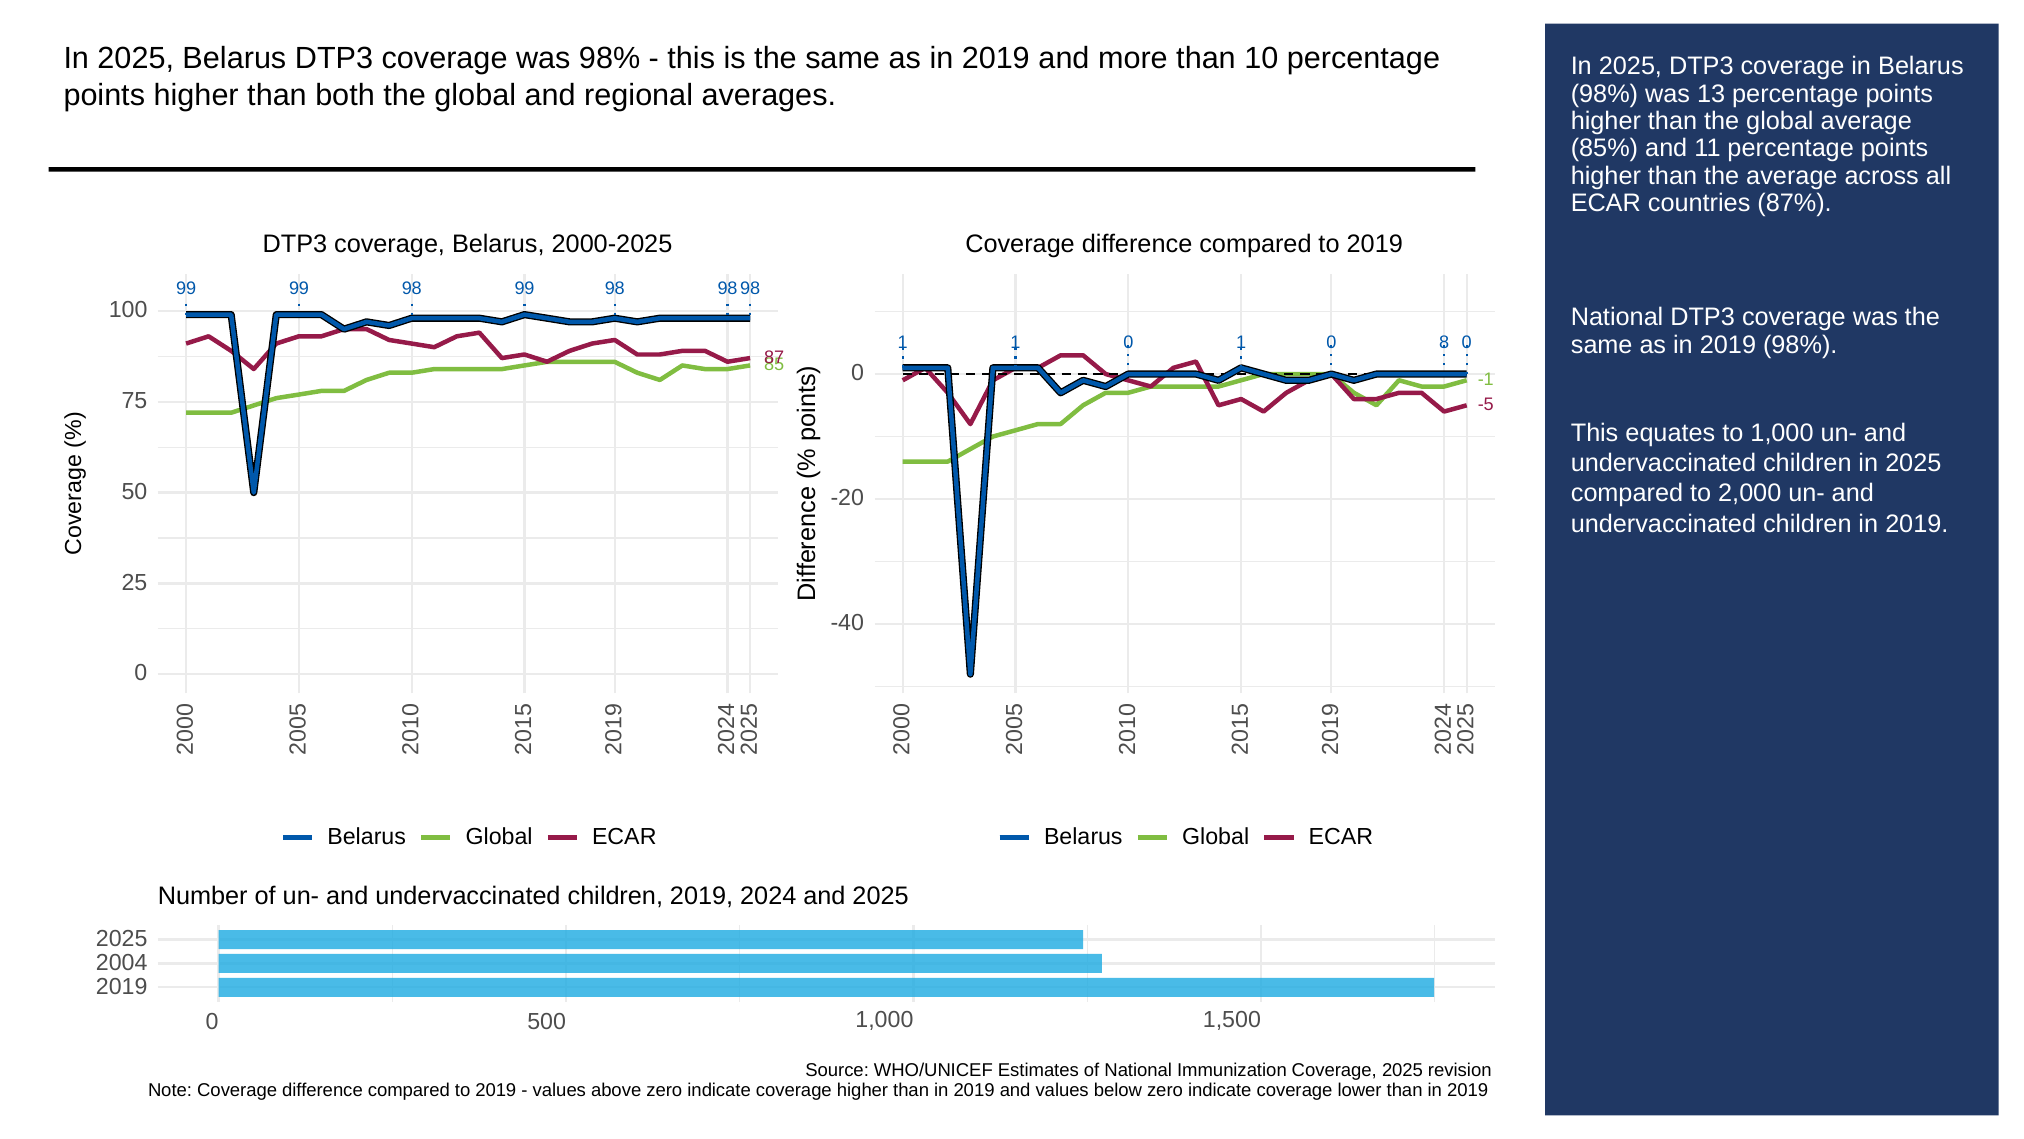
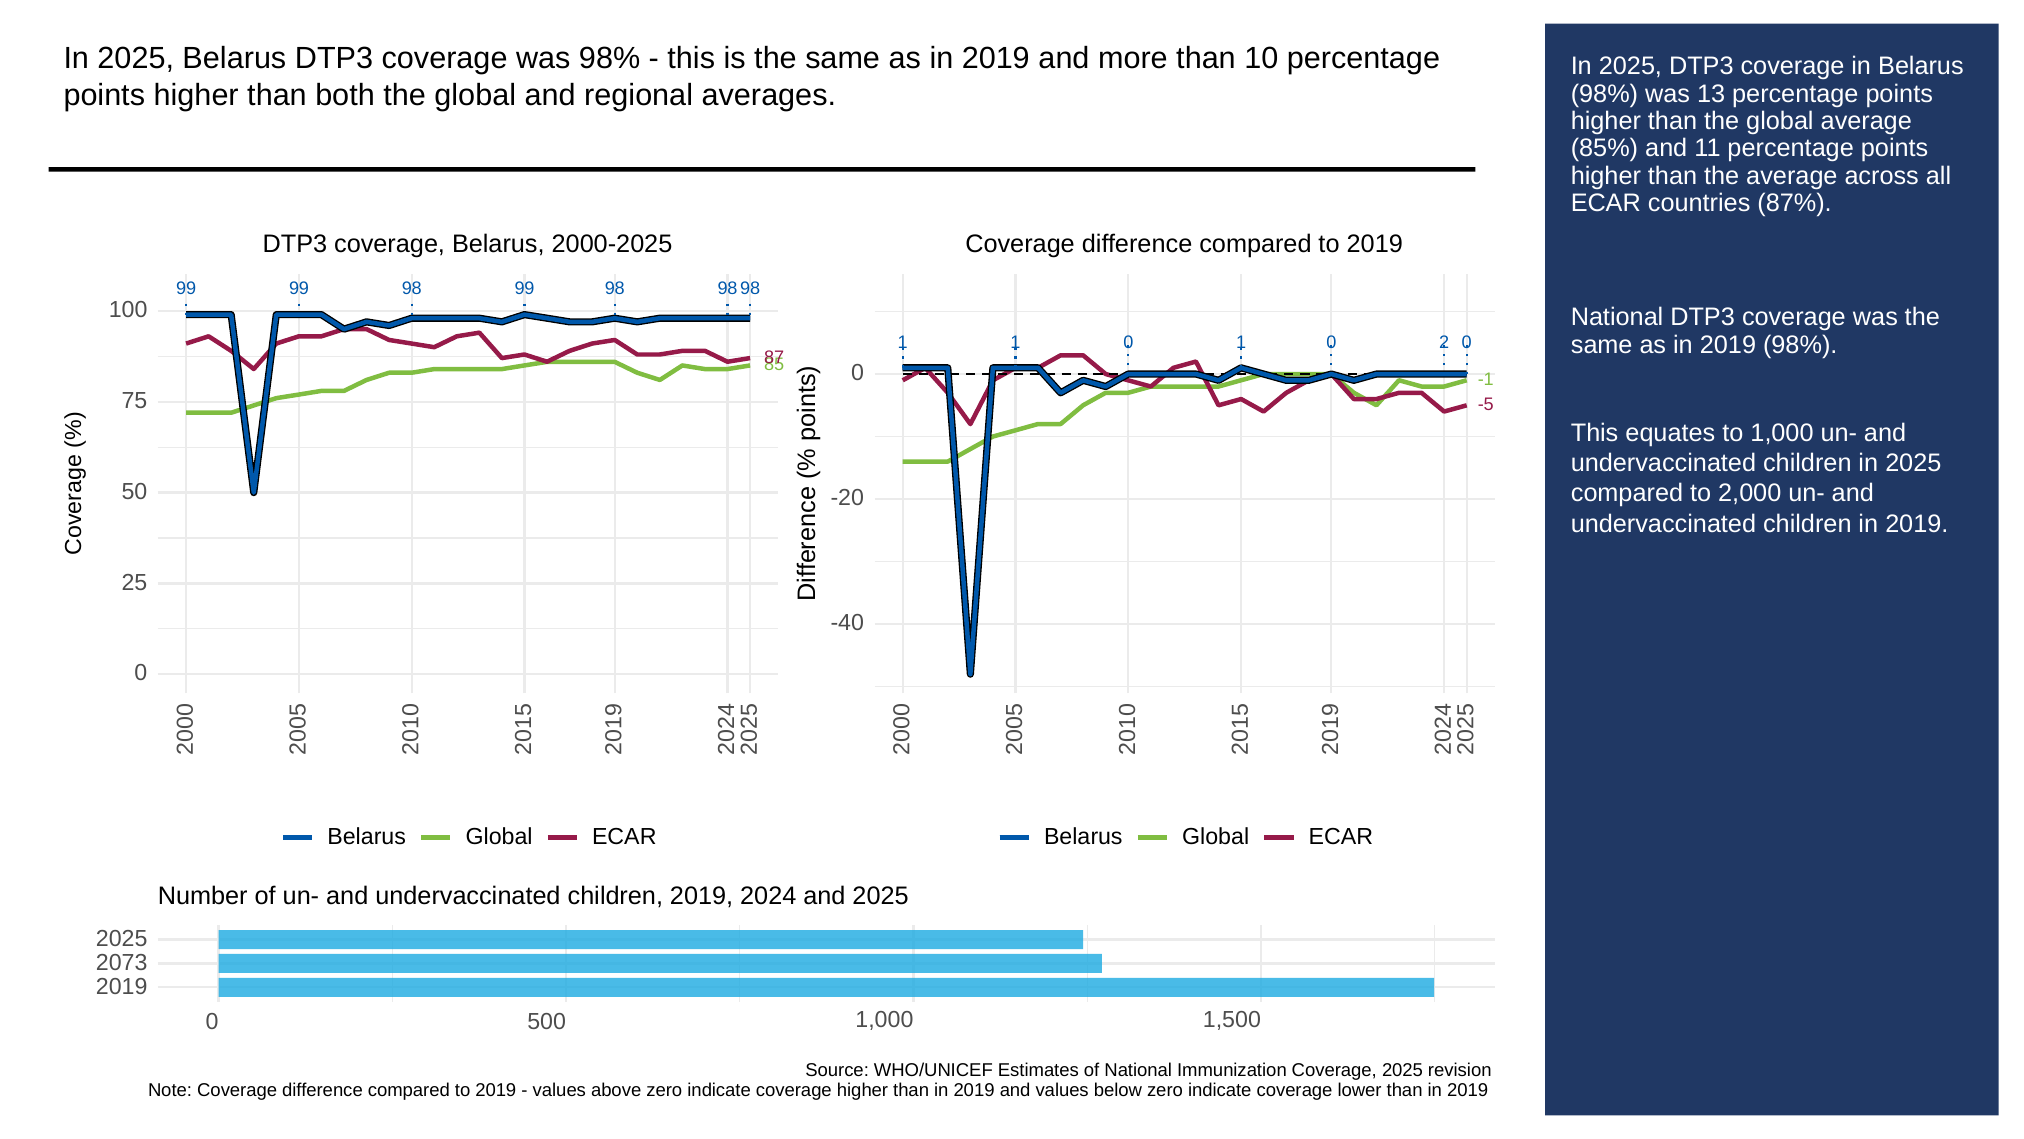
8 at (1444, 342): 8 -> 2
2004: 2004 -> 2073
